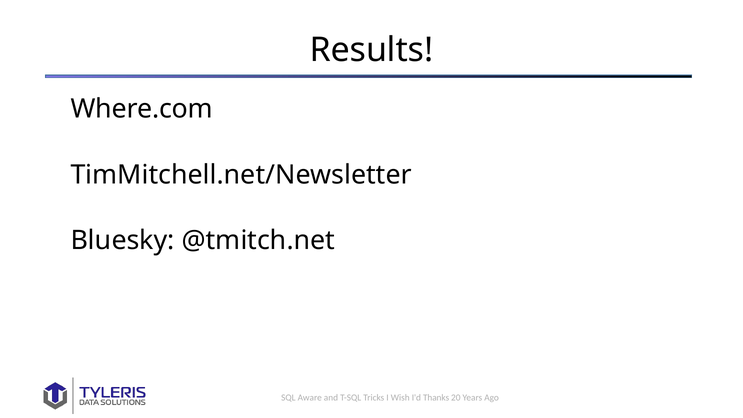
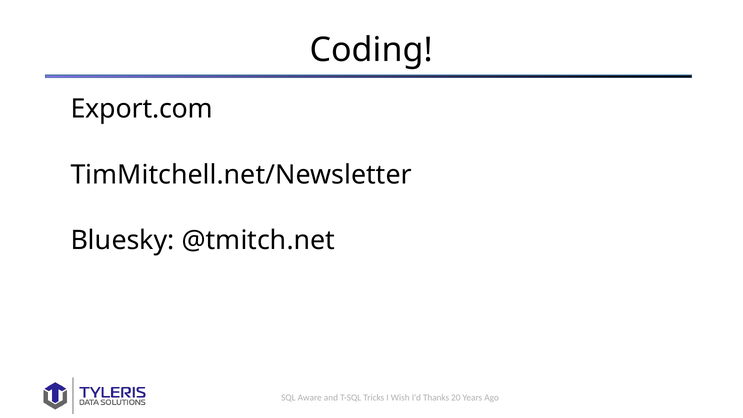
Results: Results -> Coding
Where.com: Where.com -> Export.com
